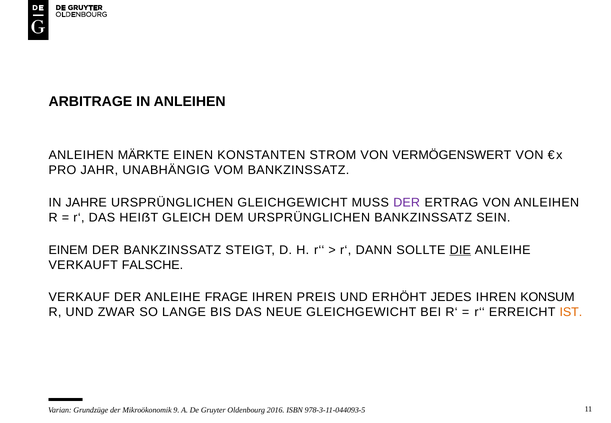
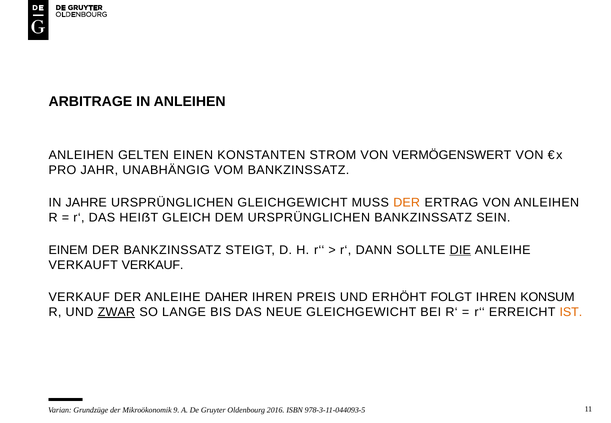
MÄRKTE: MÄRKTE -> GELTEN
DER at (407, 203) colour: purple -> orange
VERKAUFT FALSCHE: FALSCHE -> VERKAUF
FRAGE: FRAGE -> DAHER
JEDES: JEDES -> FOLGT
ZWAR underline: none -> present
